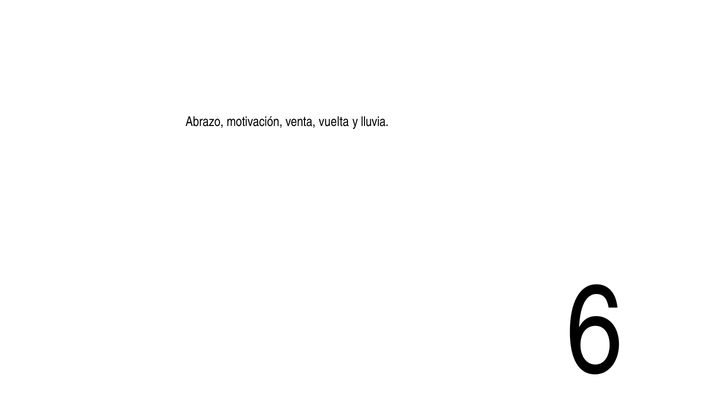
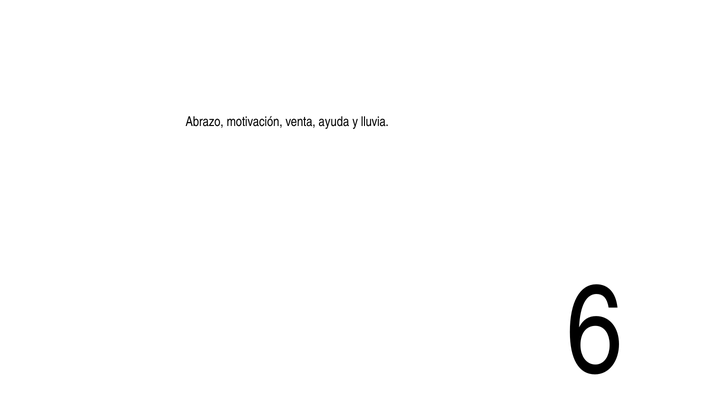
vuelta: vuelta -> ayuda
